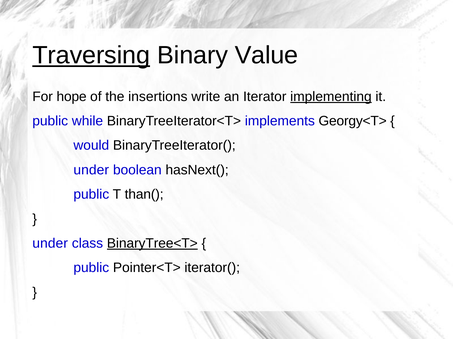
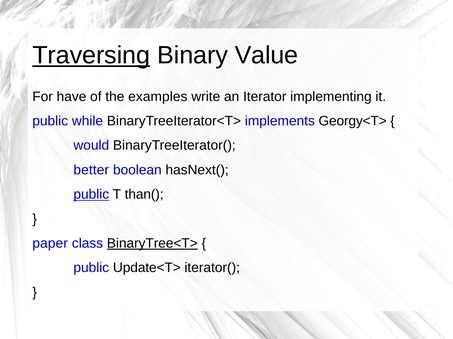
hope: hope -> have
insertions: insertions -> examples
implementing underline: present -> none
under at (91, 170): under -> better
public at (91, 195) underline: none -> present
under at (50, 244): under -> paper
Pointer<T>: Pointer<T> -> Update<T>
